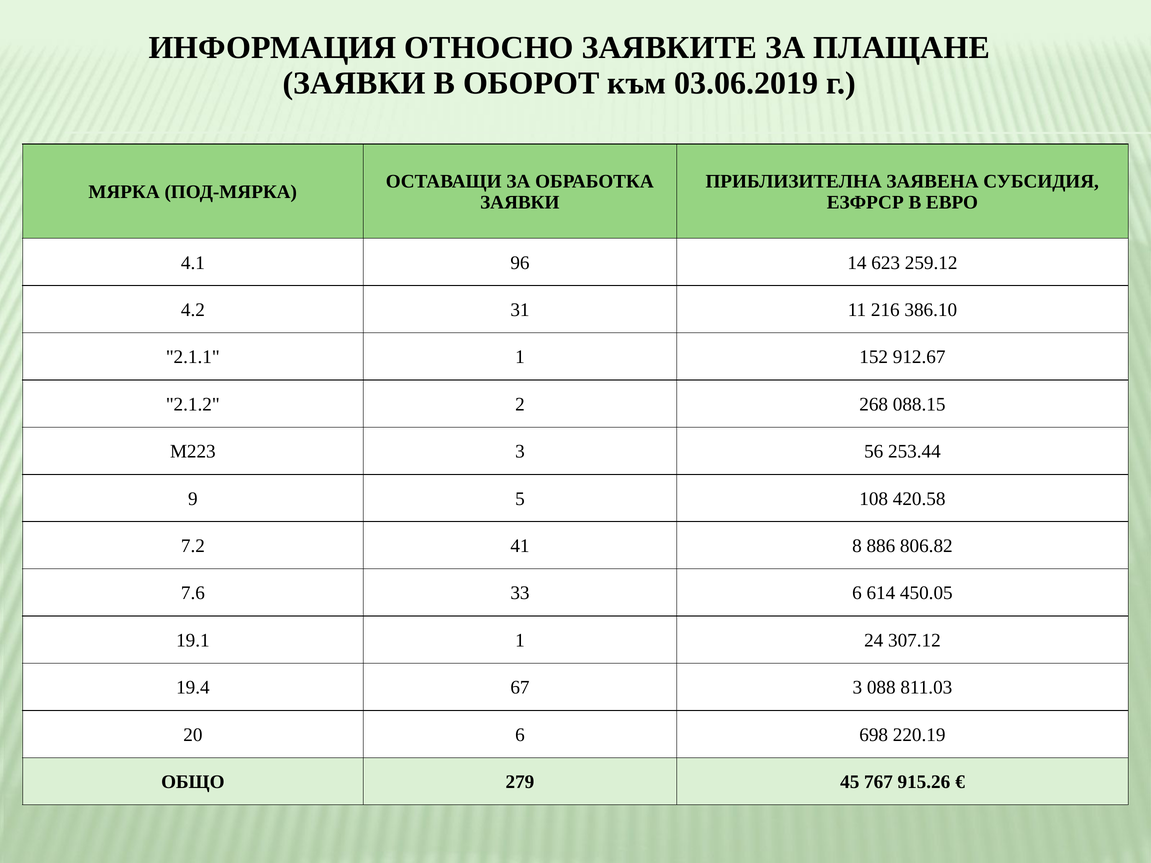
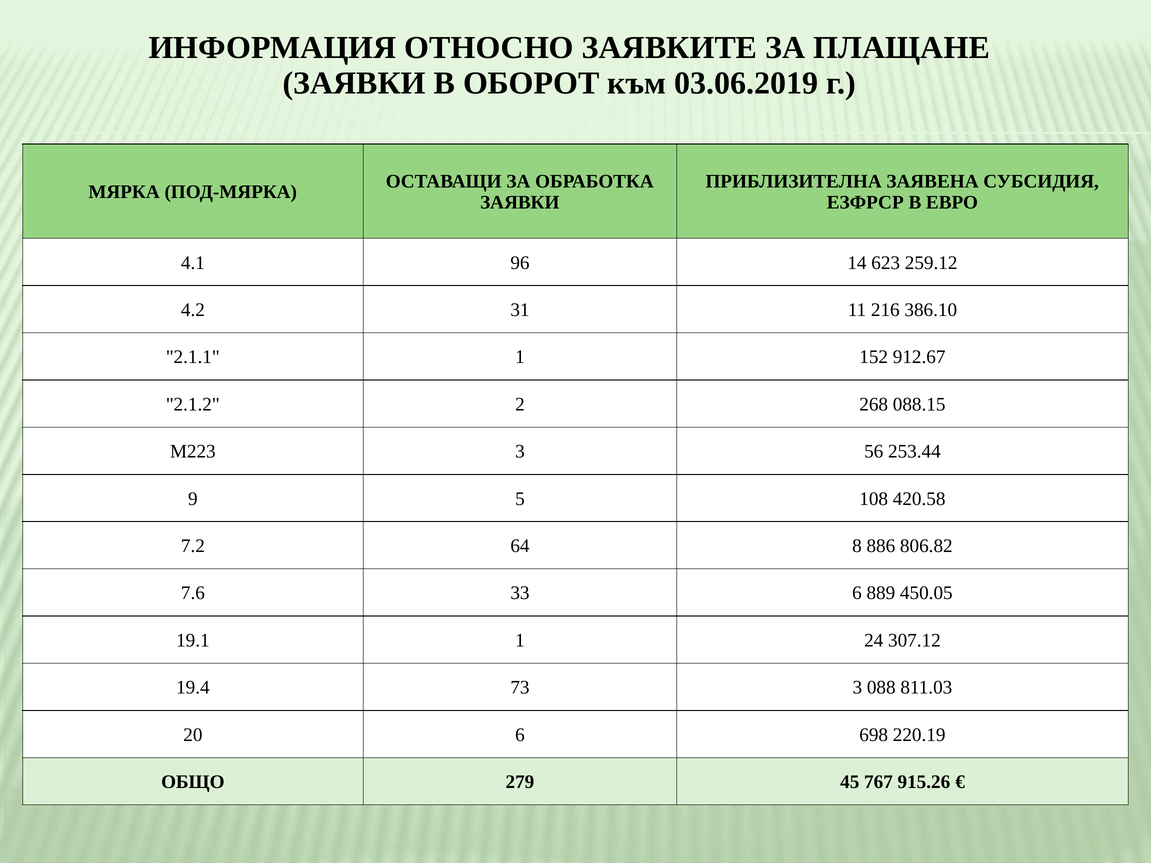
41: 41 -> 64
614: 614 -> 889
67: 67 -> 73
